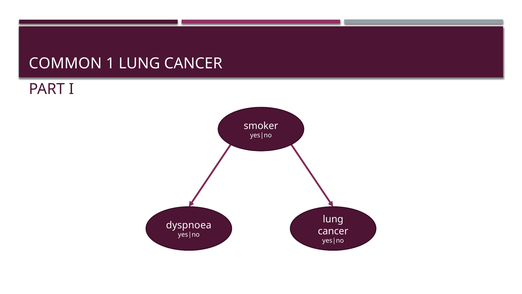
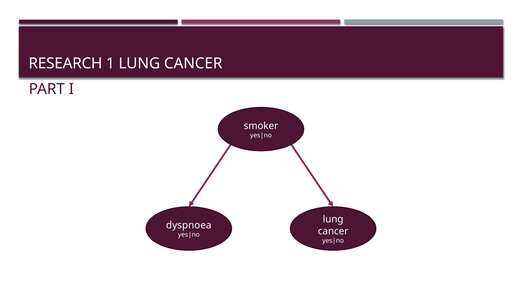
COMMON: COMMON -> RESEARCH
